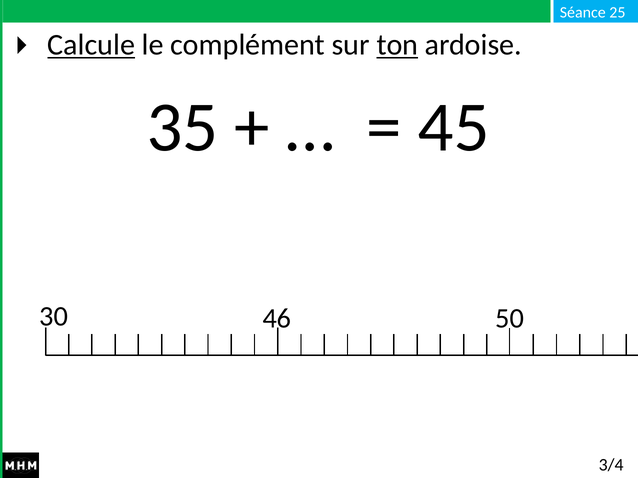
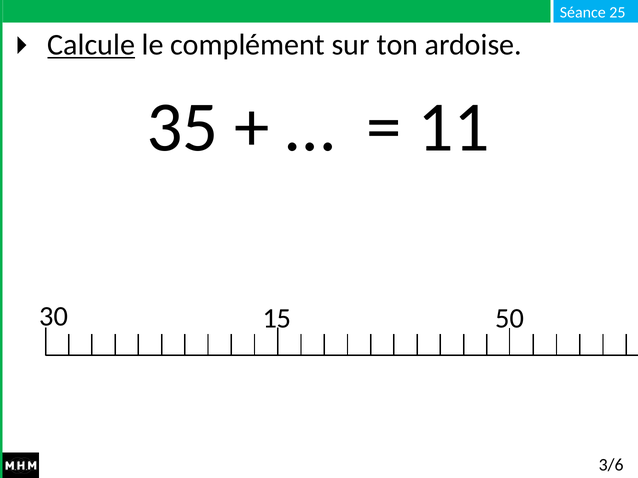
ton underline: present -> none
45: 45 -> 11
46: 46 -> 15
3/4: 3/4 -> 3/6
